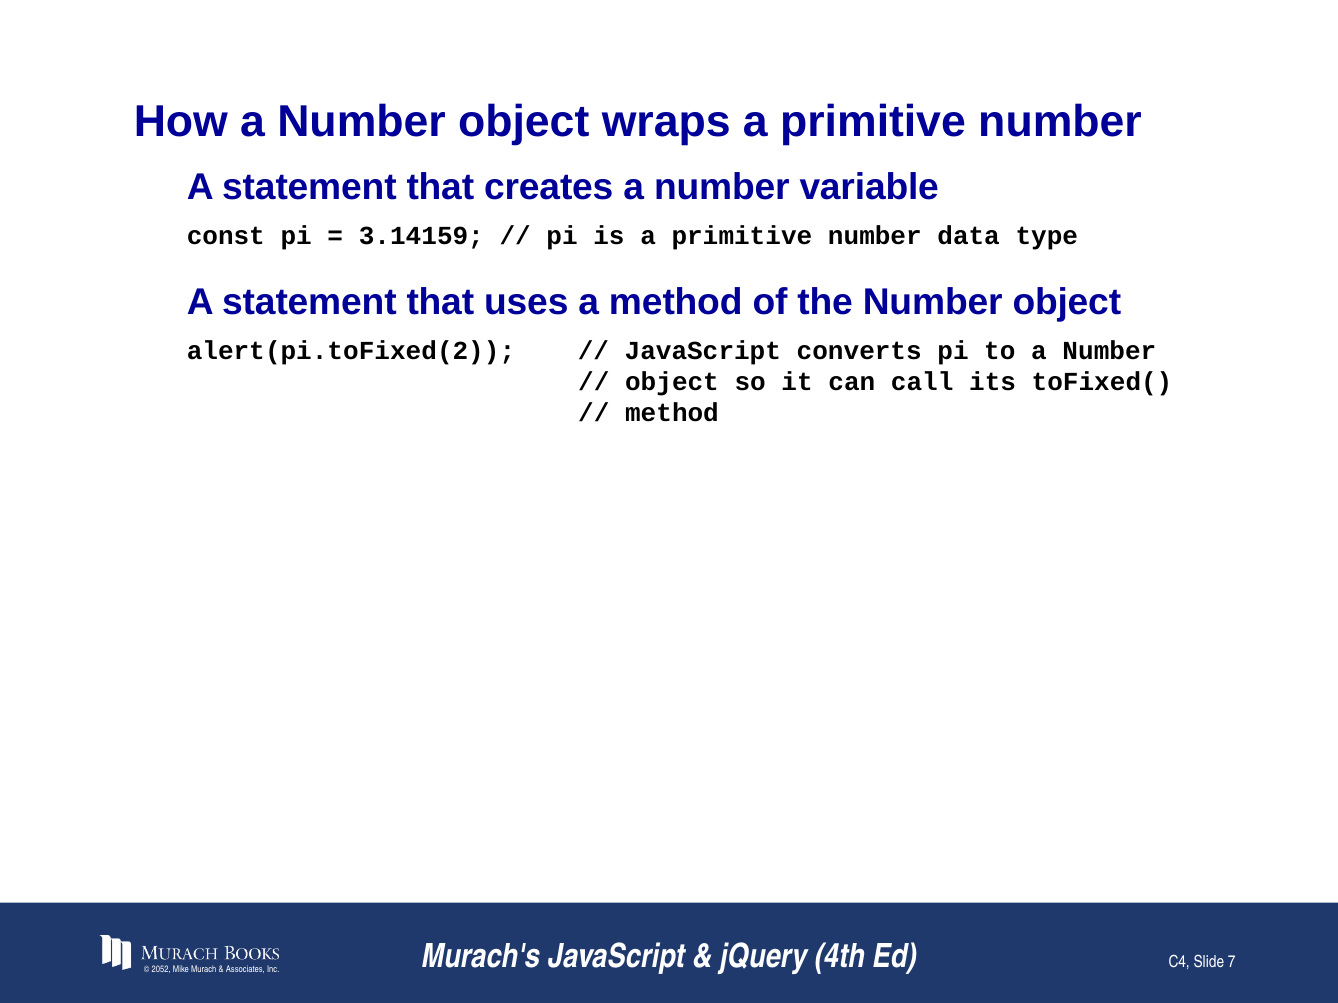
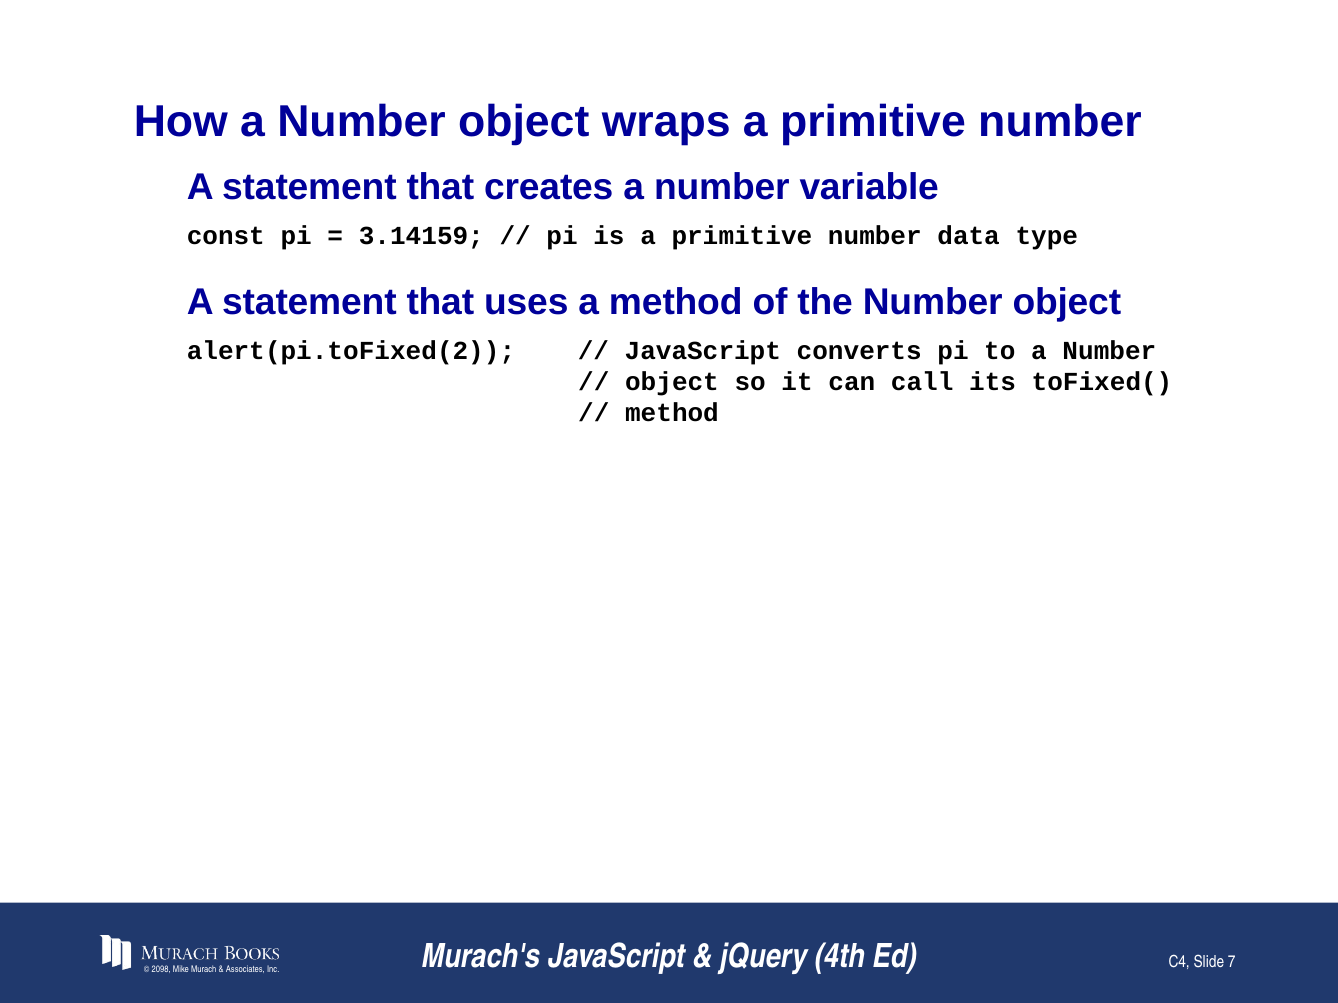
2052: 2052 -> 2098
